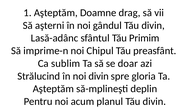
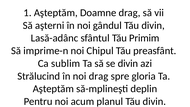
se doar: doar -> divin
noi divin: divin -> drag
